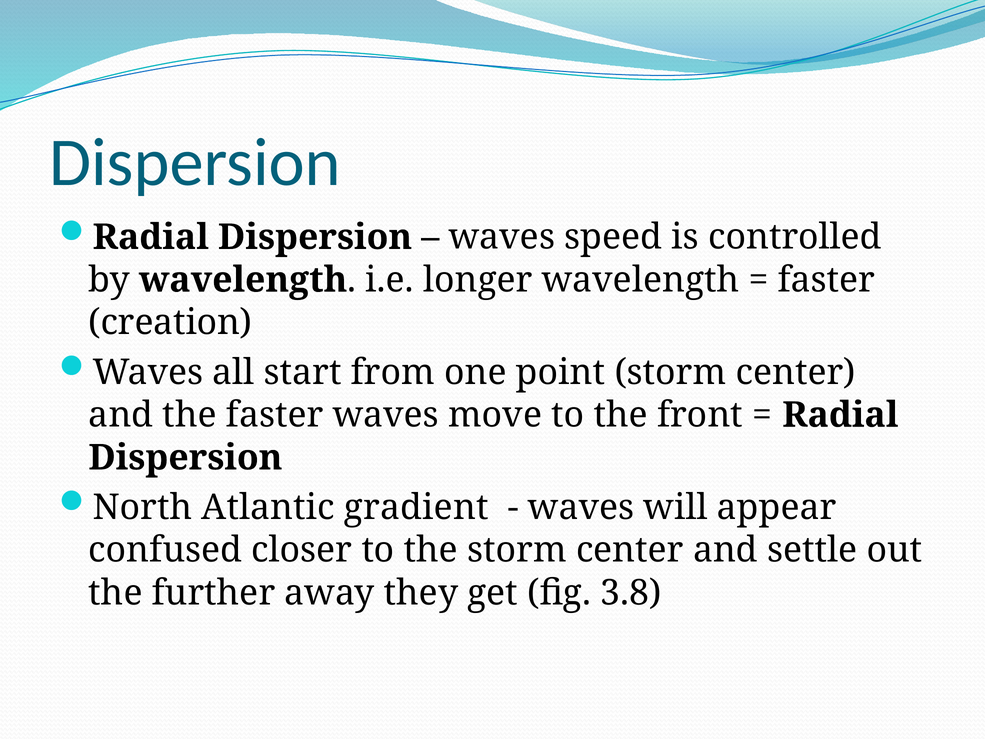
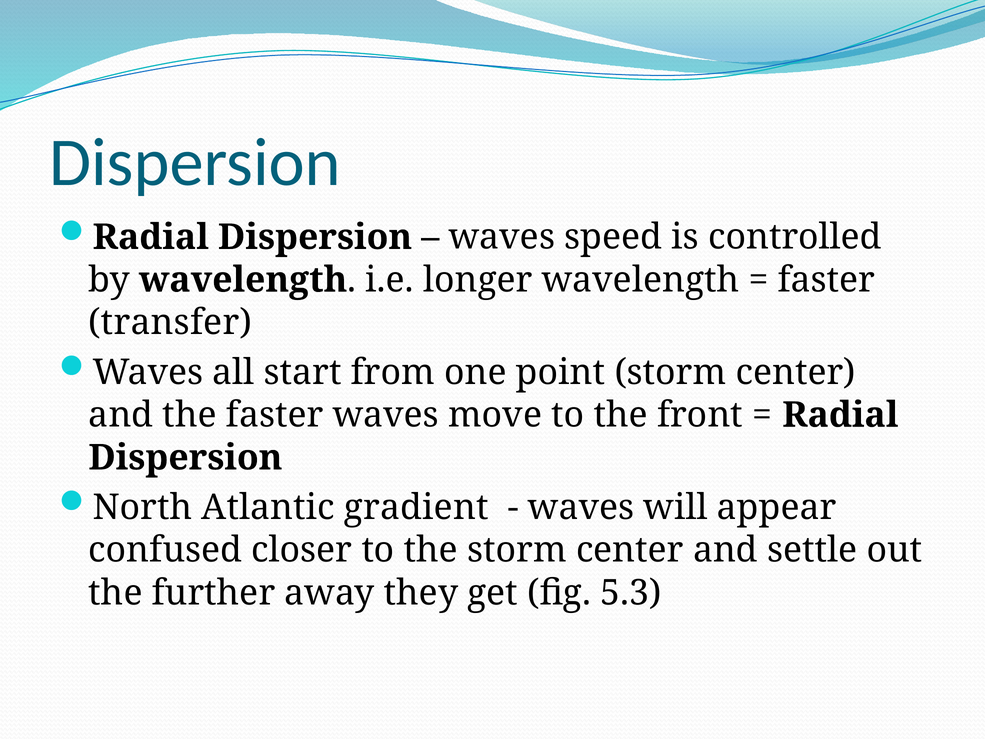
creation: creation -> transfer
3.8: 3.8 -> 5.3
